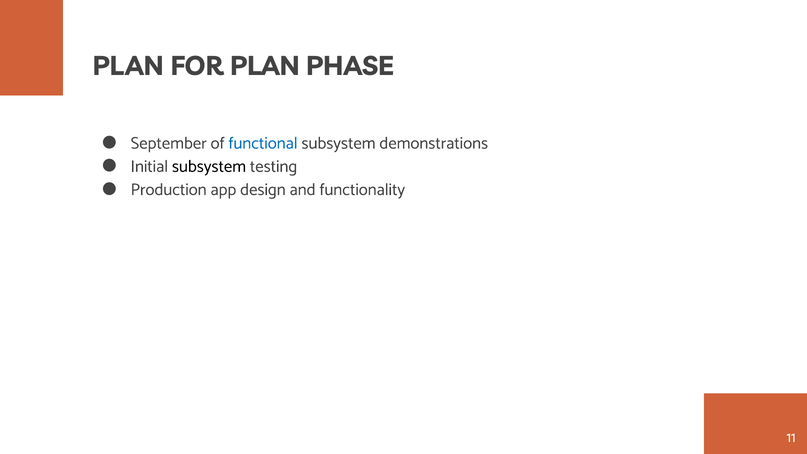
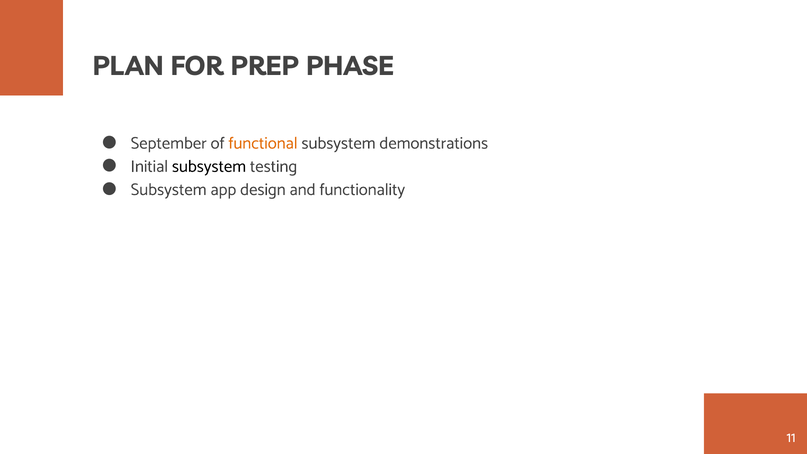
FOR PLAN: PLAN -> PREP
functional colour: blue -> orange
Production at (169, 189): Production -> Subsystem
